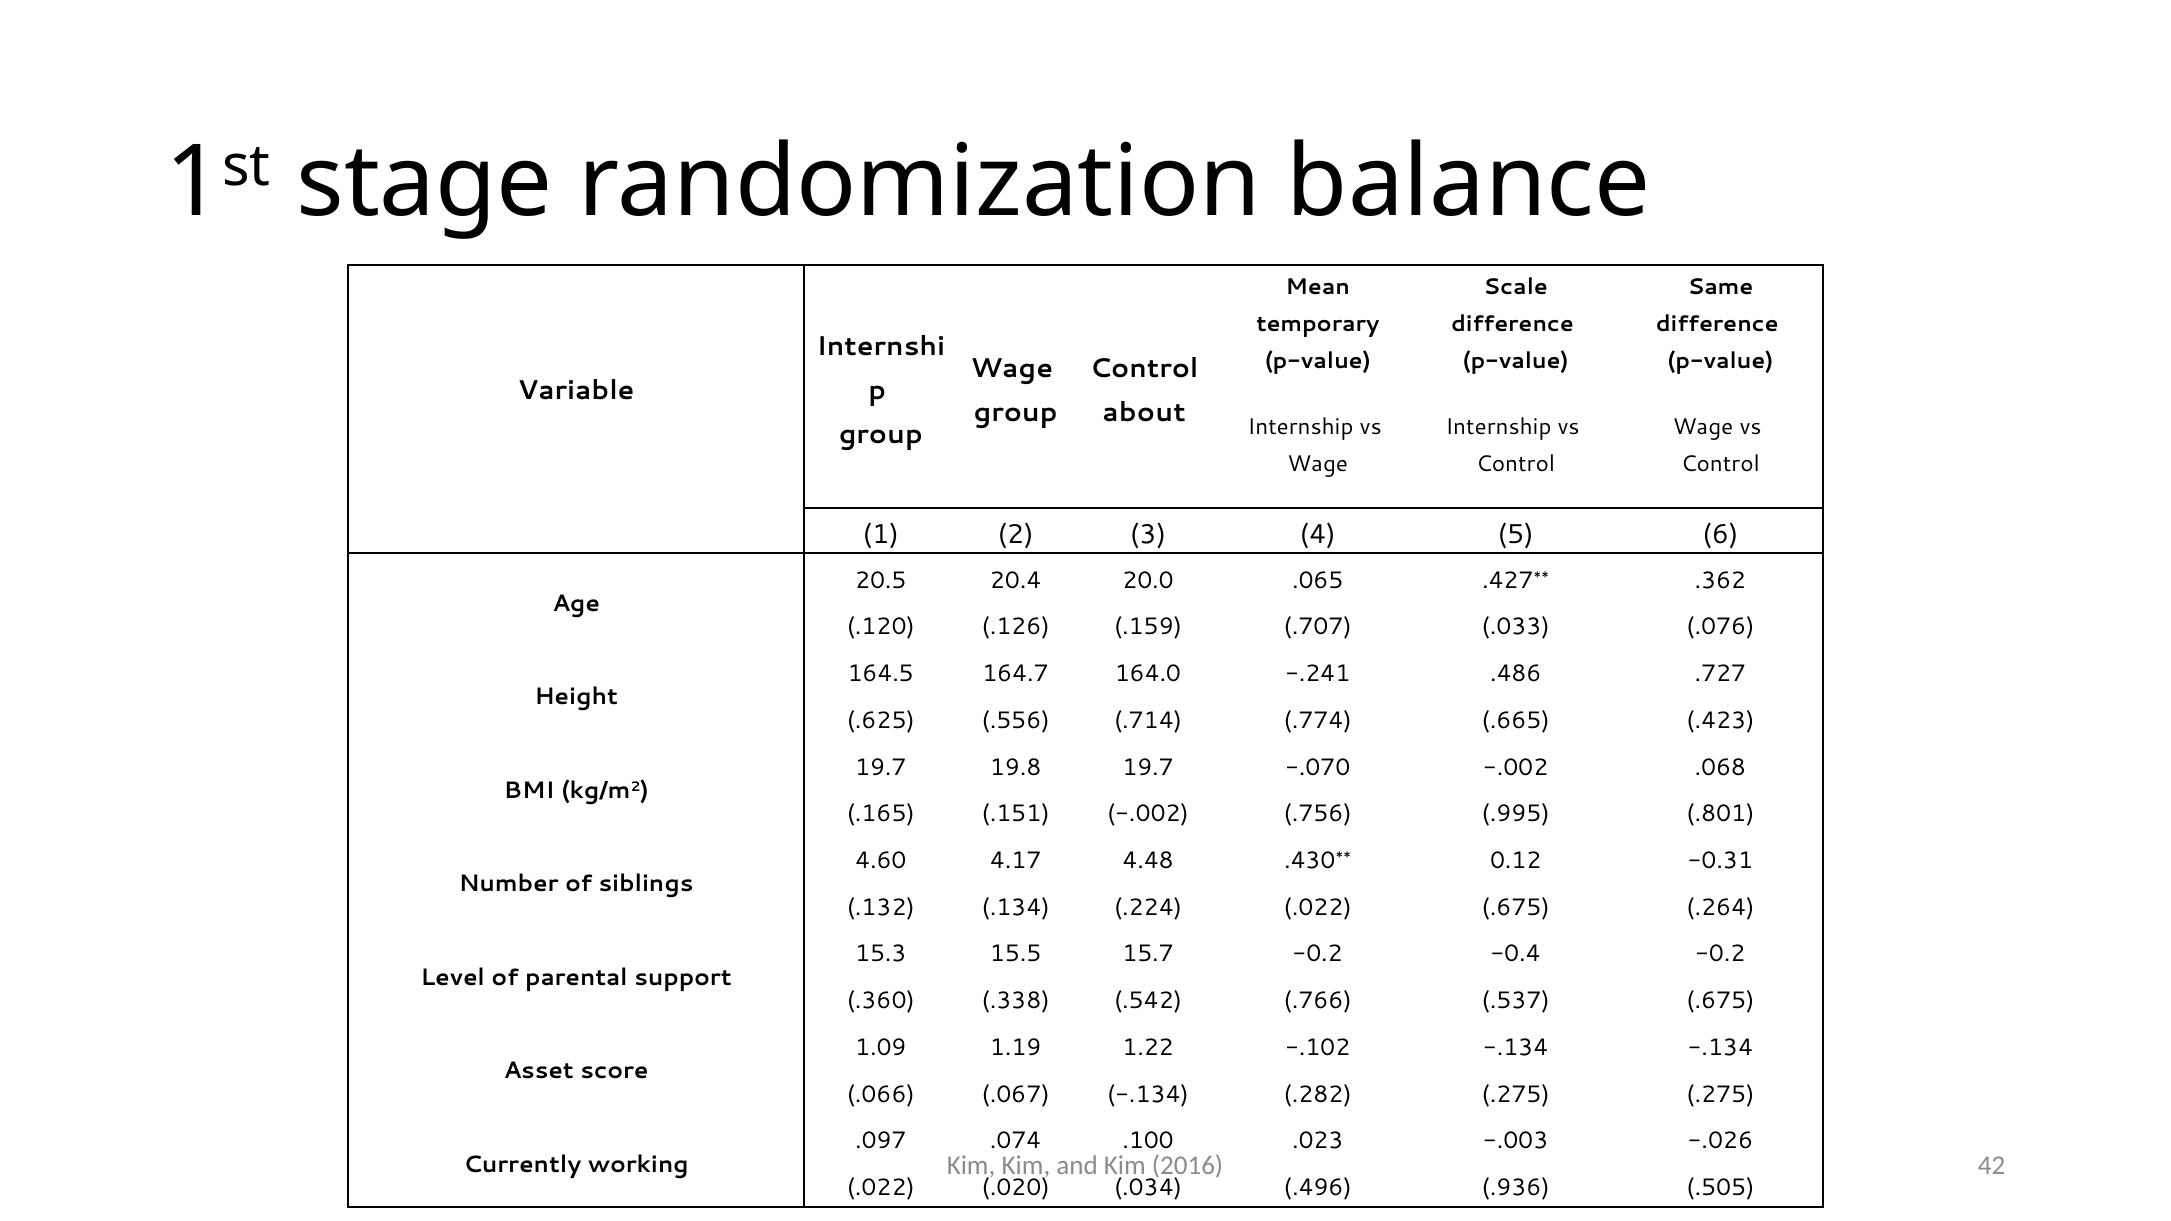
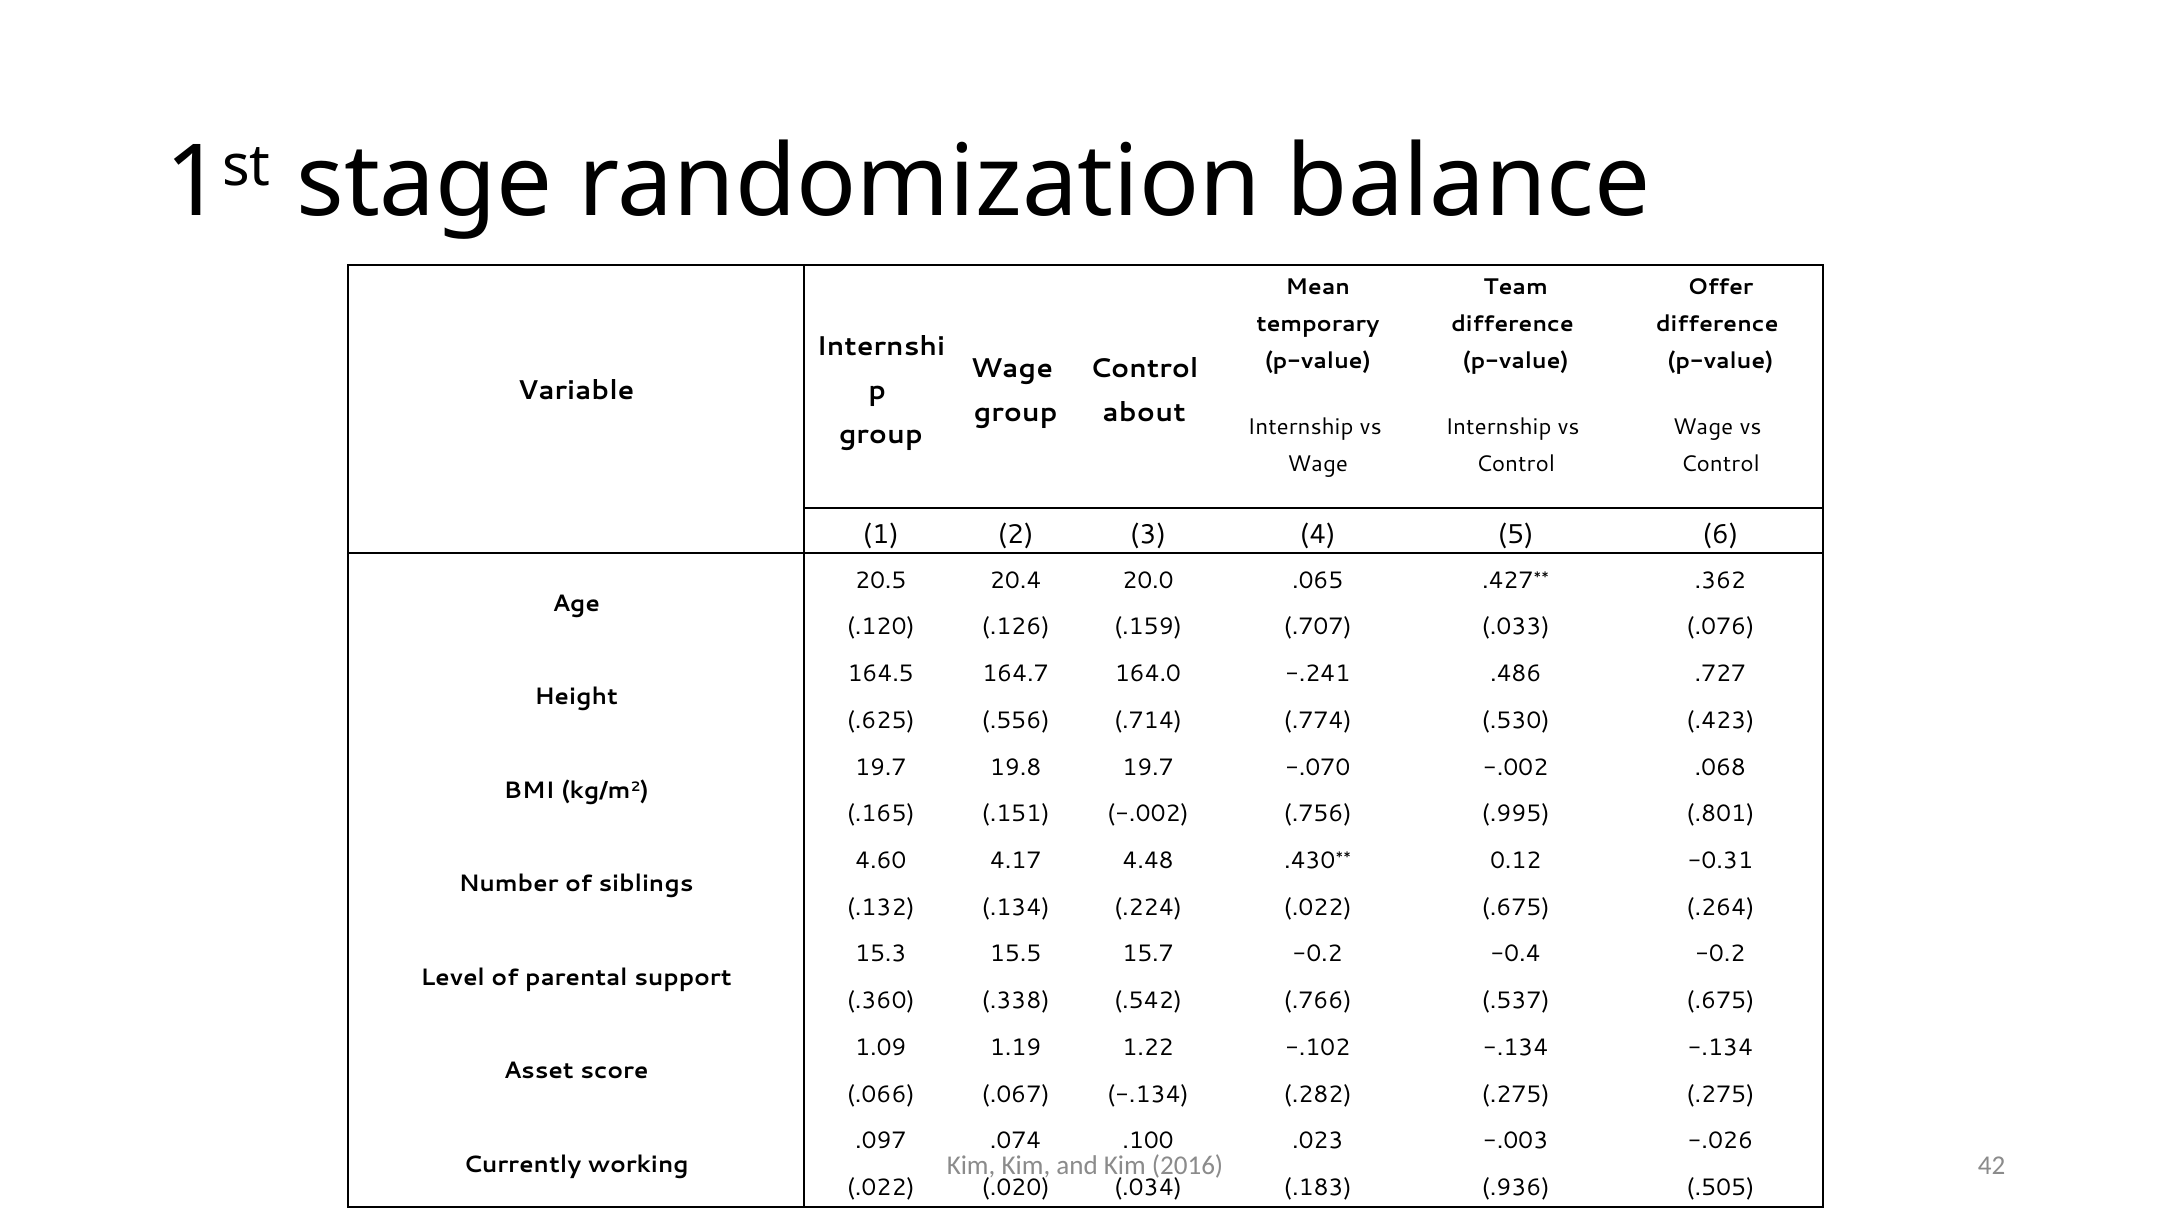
Scale: Scale -> Team
Same: Same -> Offer
.665: .665 -> .530
.496: .496 -> .183
